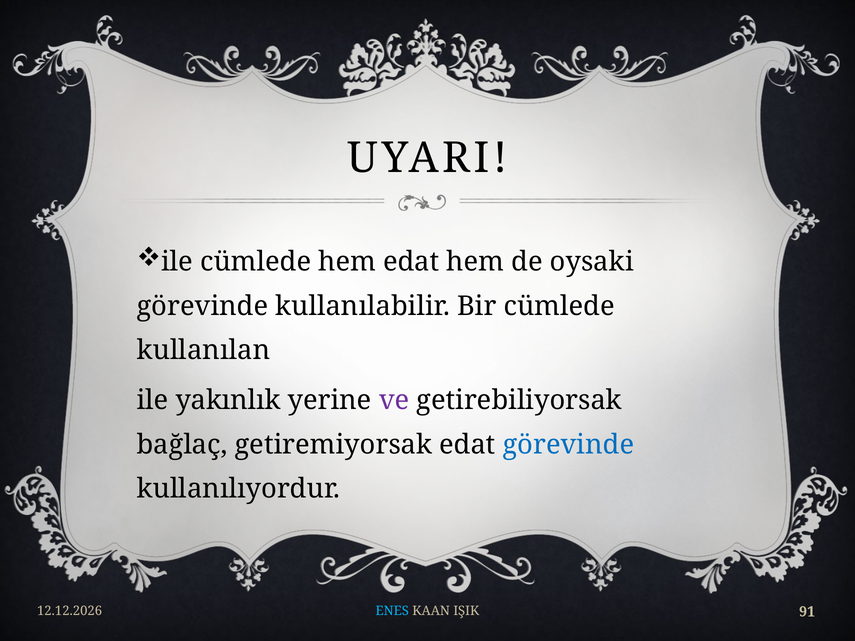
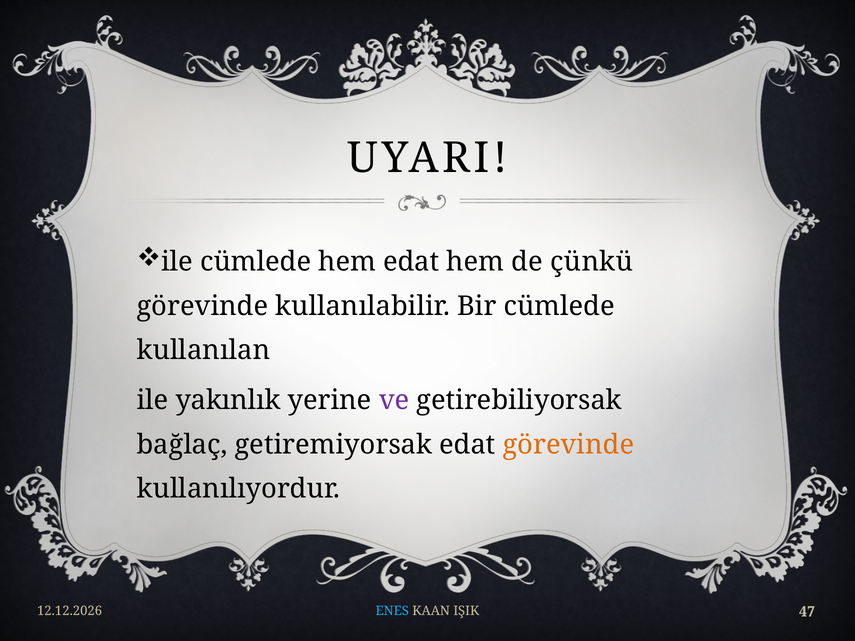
oysaki: oysaki -> çünkü
görevinde at (568, 445) colour: blue -> orange
91: 91 -> 47
